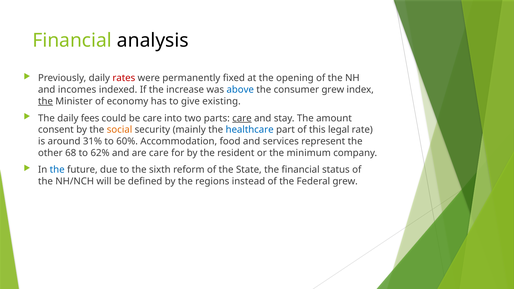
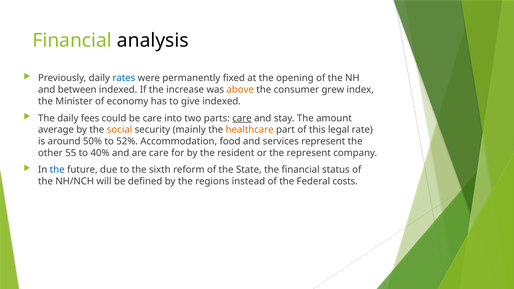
rates colour: red -> blue
incomes: incomes -> between
above colour: blue -> orange
the at (45, 101) underline: present -> none
give existing: existing -> indexed
consent: consent -> average
healthcare colour: blue -> orange
31%: 31% -> 50%
60%: 60% -> 52%
68: 68 -> 55
62%: 62% -> 40%
the minimum: minimum -> represent
Federal grew: grew -> costs
